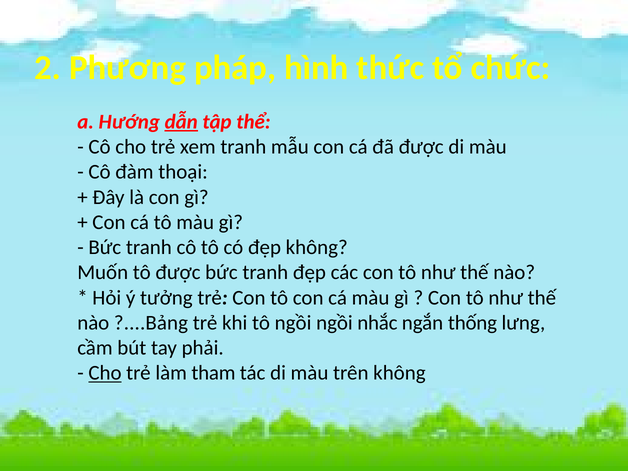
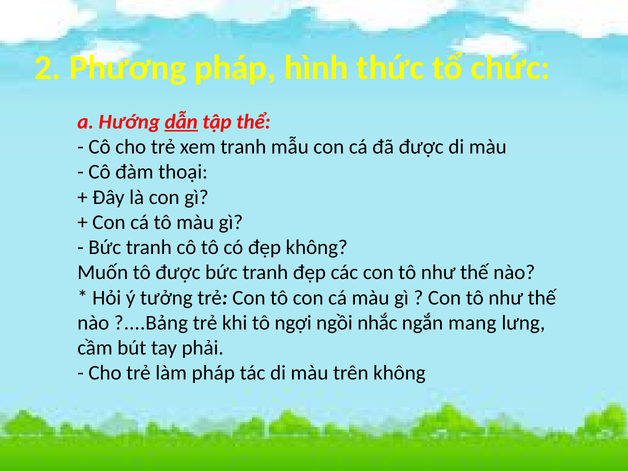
tô ngồi: ngồi -> ngợi
thống: thống -> mang
Cho at (105, 373) underline: present -> none
làm tham: tham -> pháp
